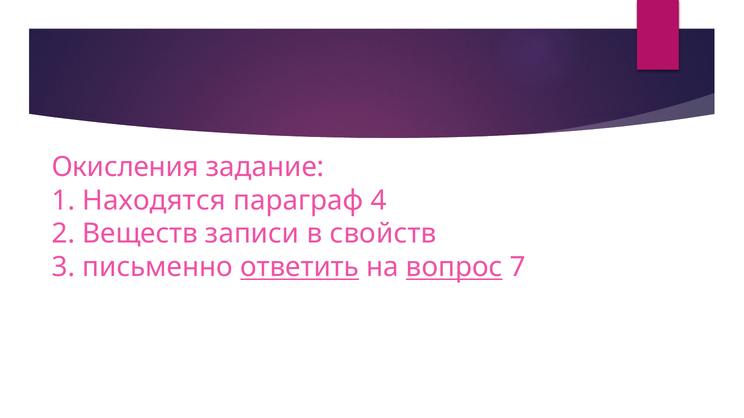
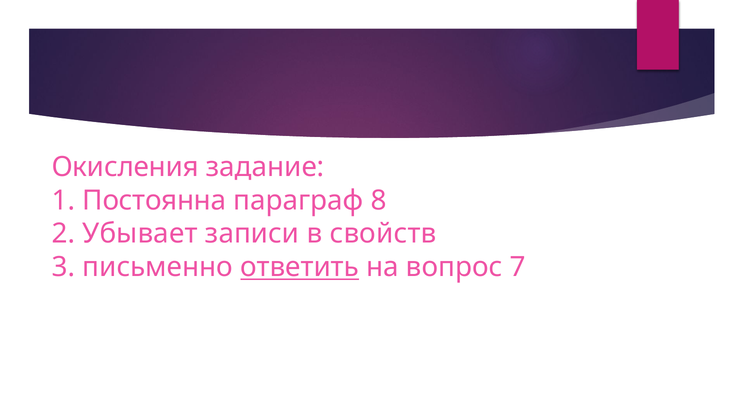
Находятся: Находятся -> Постоянна
4: 4 -> 8
Веществ: Веществ -> Убывает
вопрос underline: present -> none
